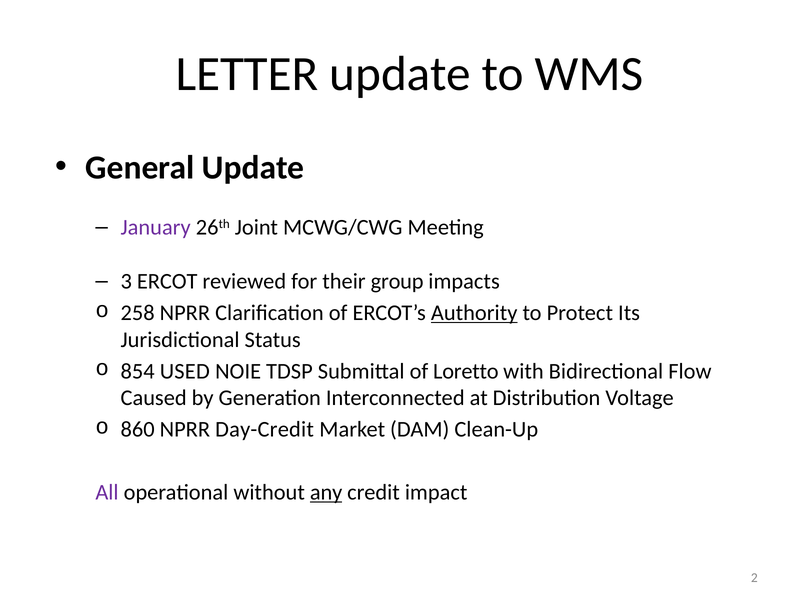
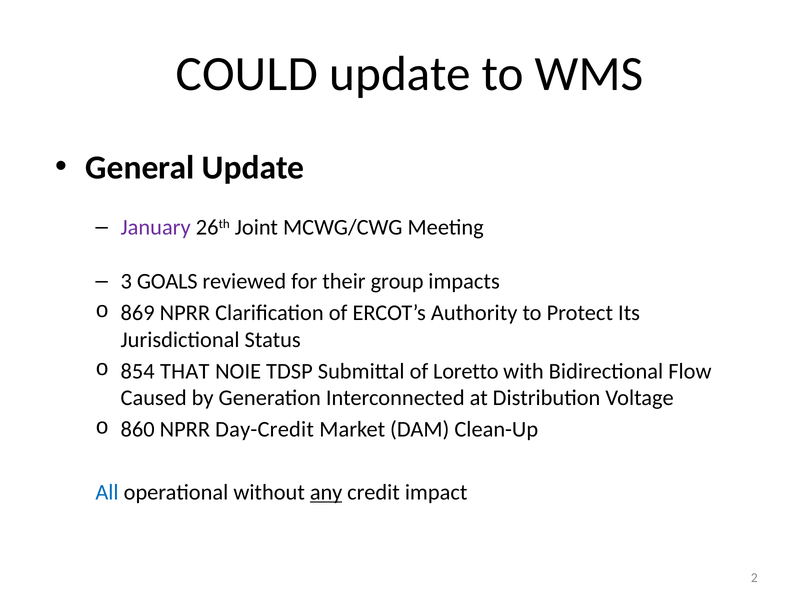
LETTER: LETTER -> COULD
ERCOT: ERCOT -> GOALS
258: 258 -> 869
Authority underline: present -> none
USED: USED -> THAT
All colour: purple -> blue
